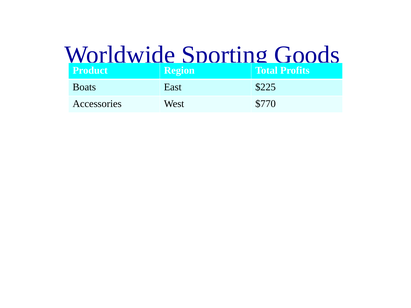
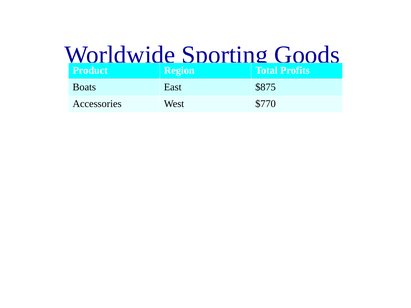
$225: $225 -> $875
